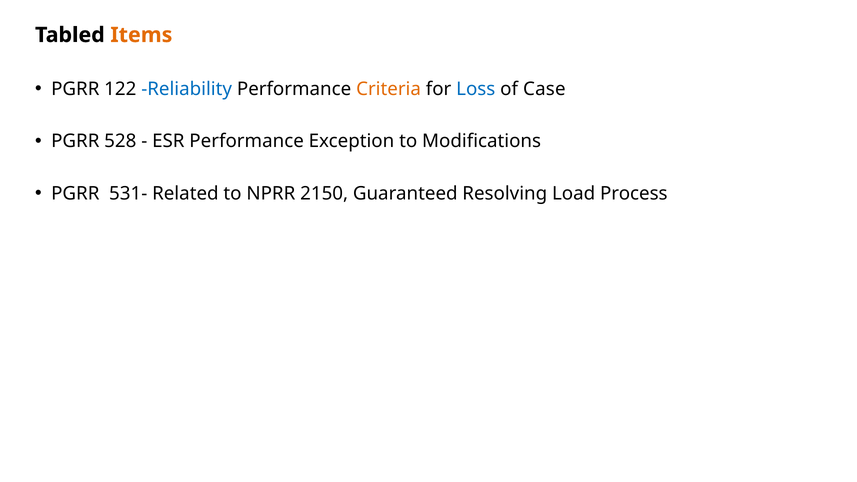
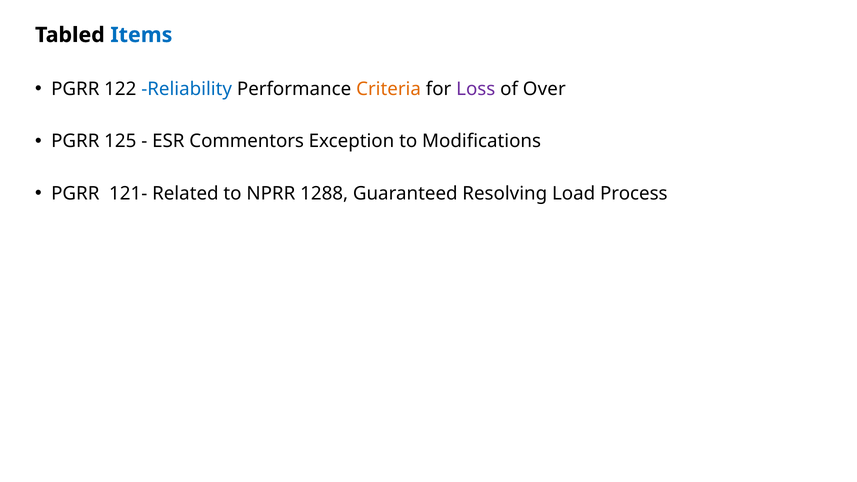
Items colour: orange -> blue
Loss colour: blue -> purple
Case: Case -> Over
528: 528 -> 125
ESR Performance: Performance -> Commentors
531-: 531- -> 121-
2150: 2150 -> 1288
